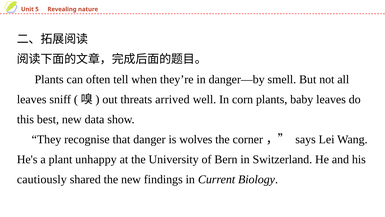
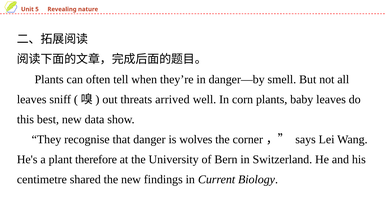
unhappy: unhappy -> therefore
cautiously: cautiously -> centimetre
